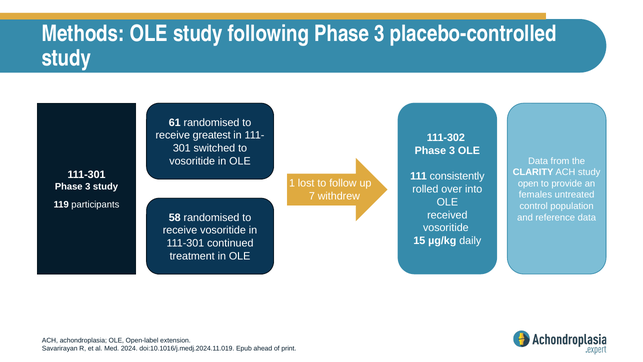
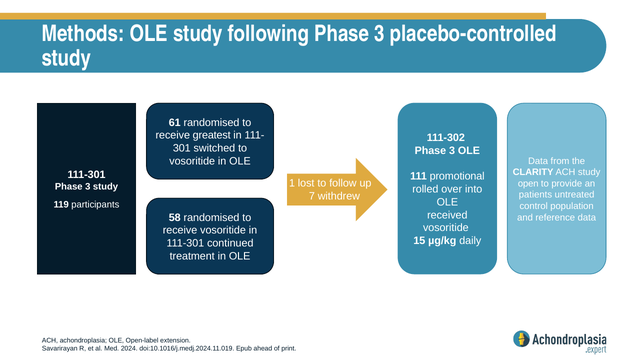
consistently: consistently -> promotional
females: females -> patients
